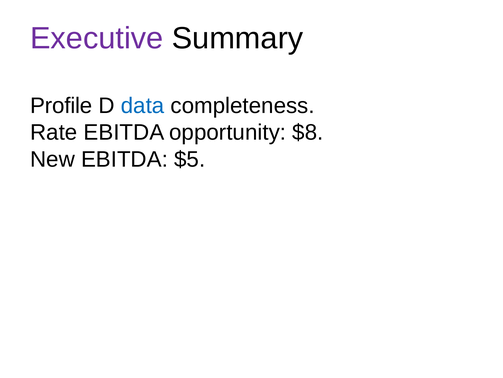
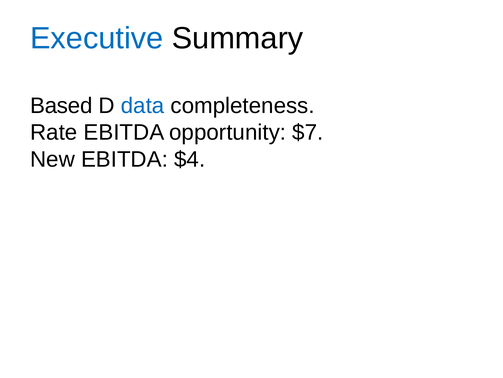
Executive colour: purple -> blue
Profile: Profile -> Based
$8: $8 -> $7
$5: $5 -> $4
